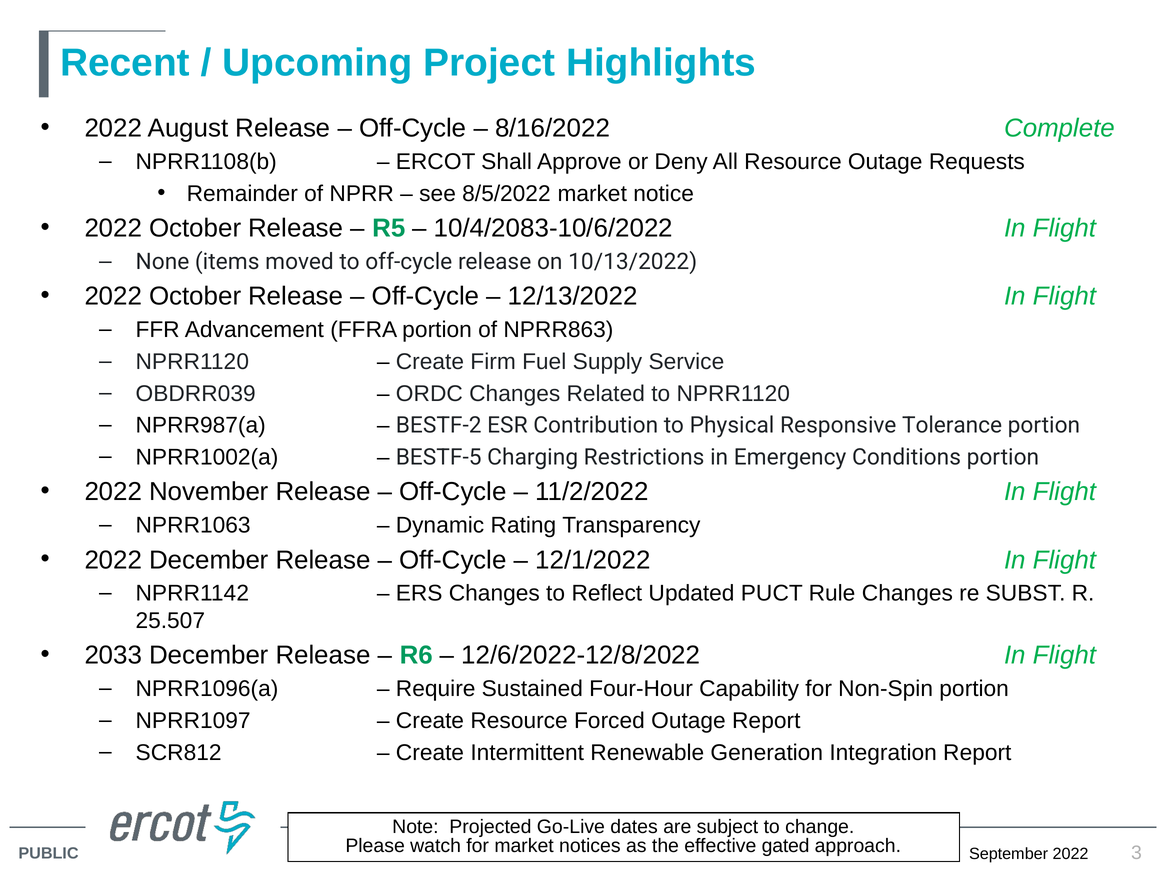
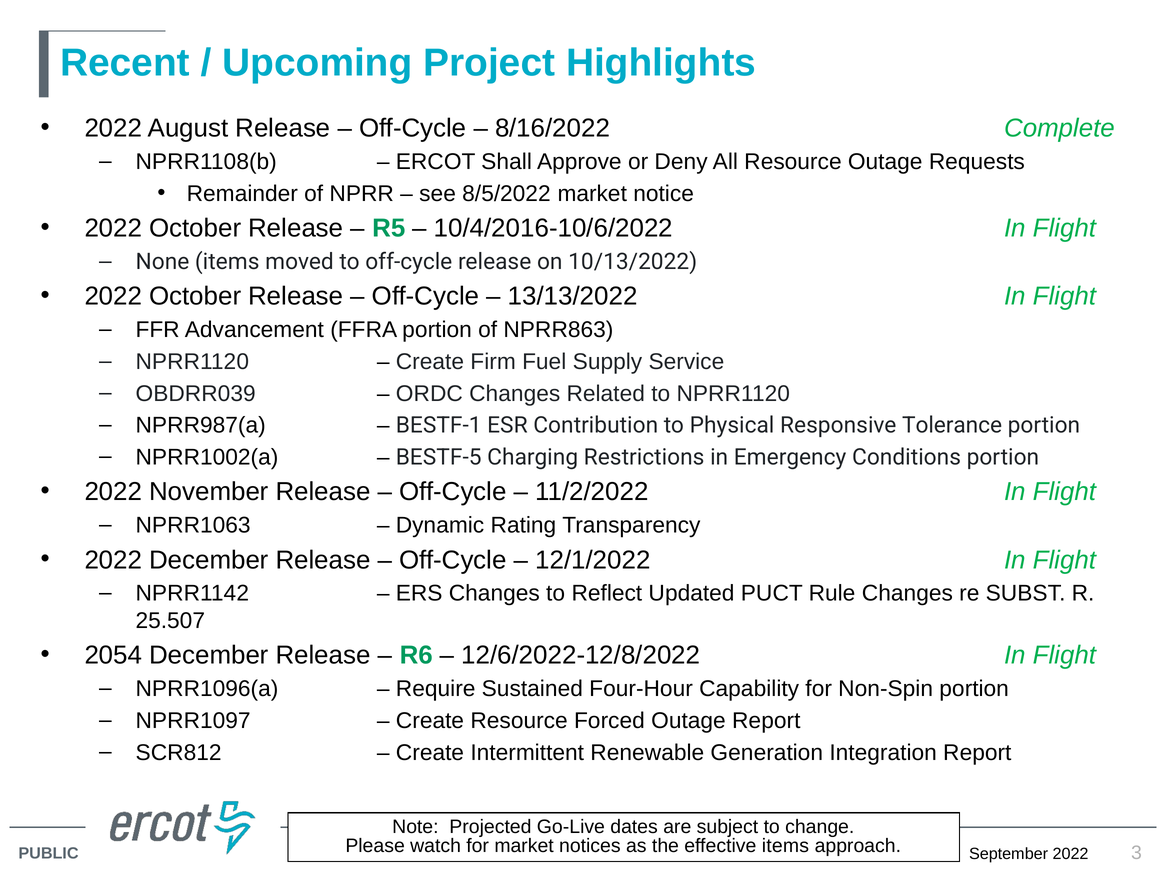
10/4/2083-10/6/2022: 10/4/2083-10/6/2022 -> 10/4/2016-10/6/2022
12/13/2022: 12/13/2022 -> 13/13/2022
BESTF-2: BESTF-2 -> BESTF-1
2033: 2033 -> 2054
effective gated: gated -> items
